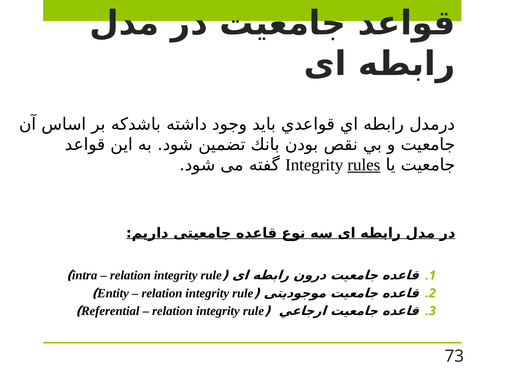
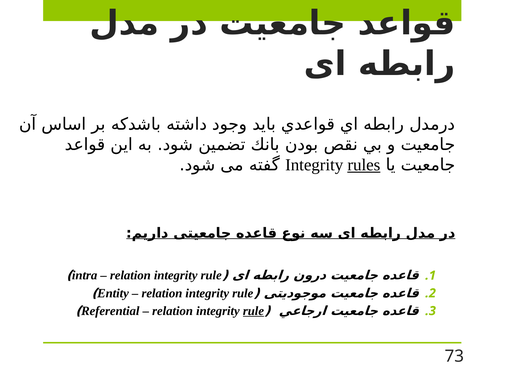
rule at (253, 311) underline: none -> present
